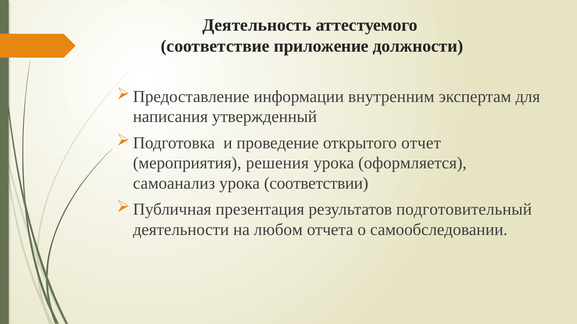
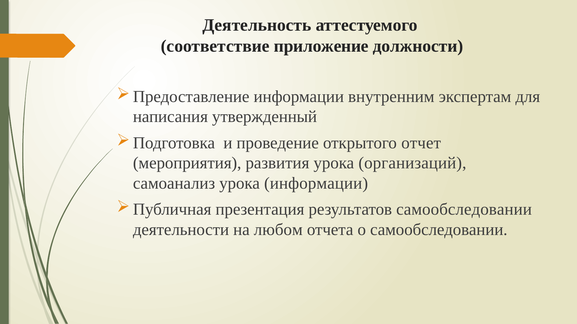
решения: решения -> развития
оформляется: оформляется -> организаций
урока соответствии: соответствии -> информации
результатов подготовительный: подготовительный -> самообследовании
